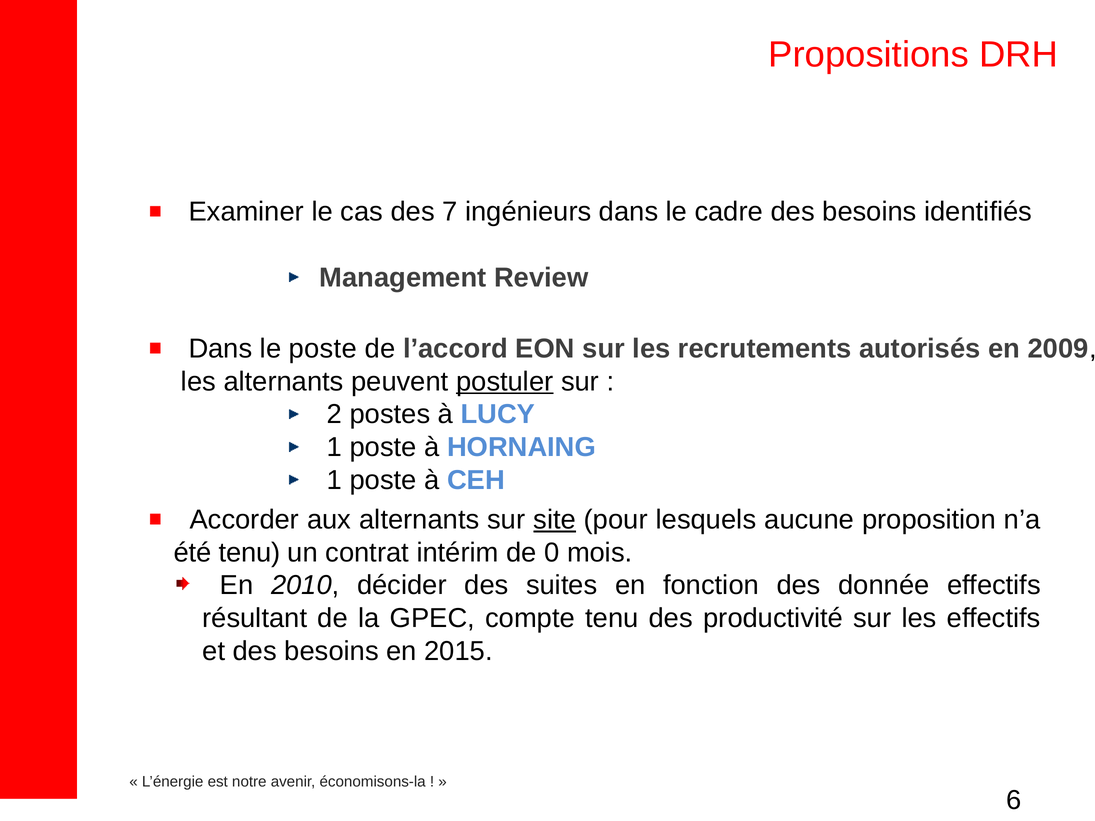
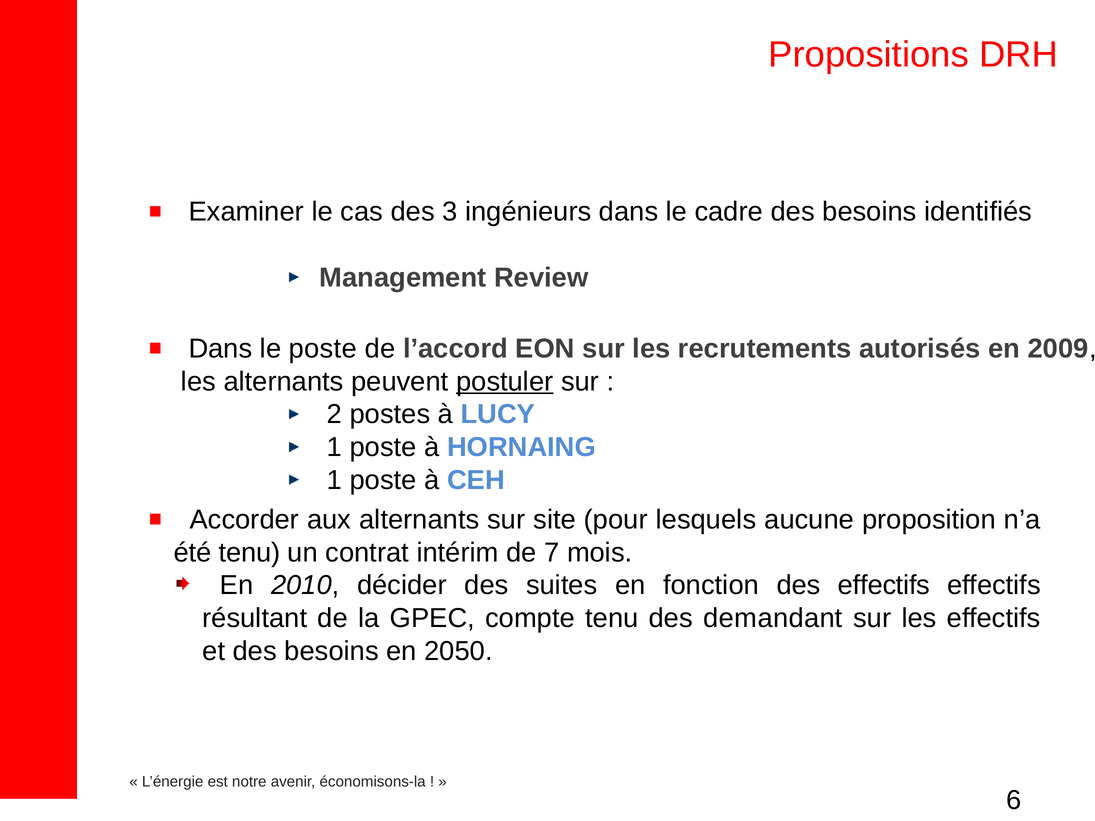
7: 7 -> 3
site underline: present -> none
0: 0 -> 7
des donnée: donnée -> effectifs
productivité: productivité -> demandant
2015: 2015 -> 2050
